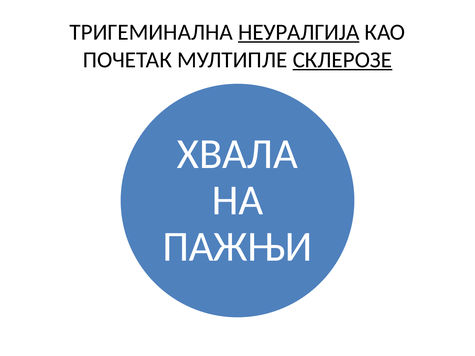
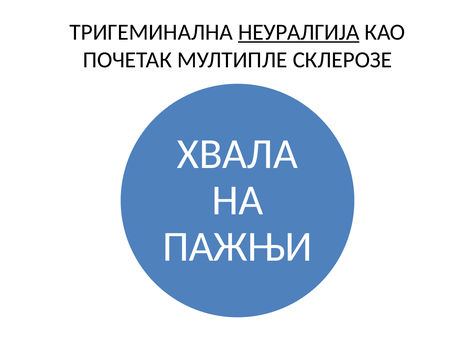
СКЛЕРОЗЕ underline: present -> none
